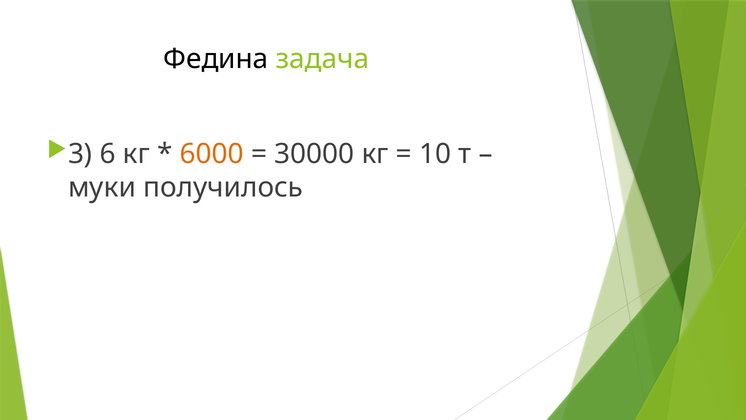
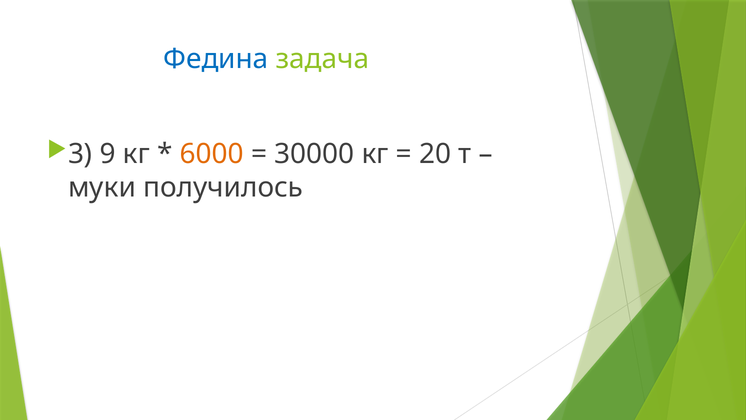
Федина colour: black -> blue
6: 6 -> 9
10: 10 -> 20
